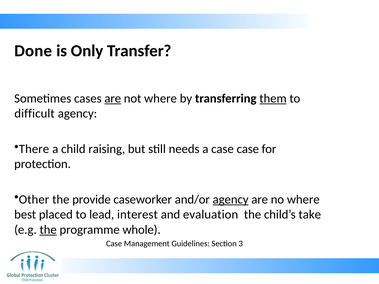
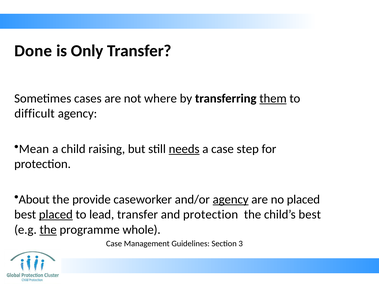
are at (113, 99) underline: present -> none
There: There -> Mean
needs underline: none -> present
case case: case -> step
Other: Other -> About
no where: where -> placed
placed at (56, 215) underline: none -> present
lead interest: interest -> transfer
and evaluation: evaluation -> protection
child’s take: take -> best
